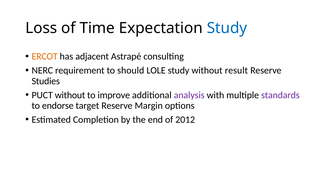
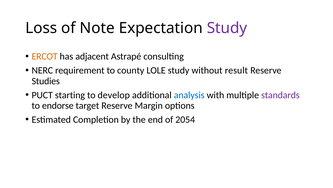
Time: Time -> Note
Study at (227, 28) colour: blue -> purple
should: should -> county
PUCT without: without -> starting
improve: improve -> develop
analysis colour: purple -> blue
2012: 2012 -> 2054
